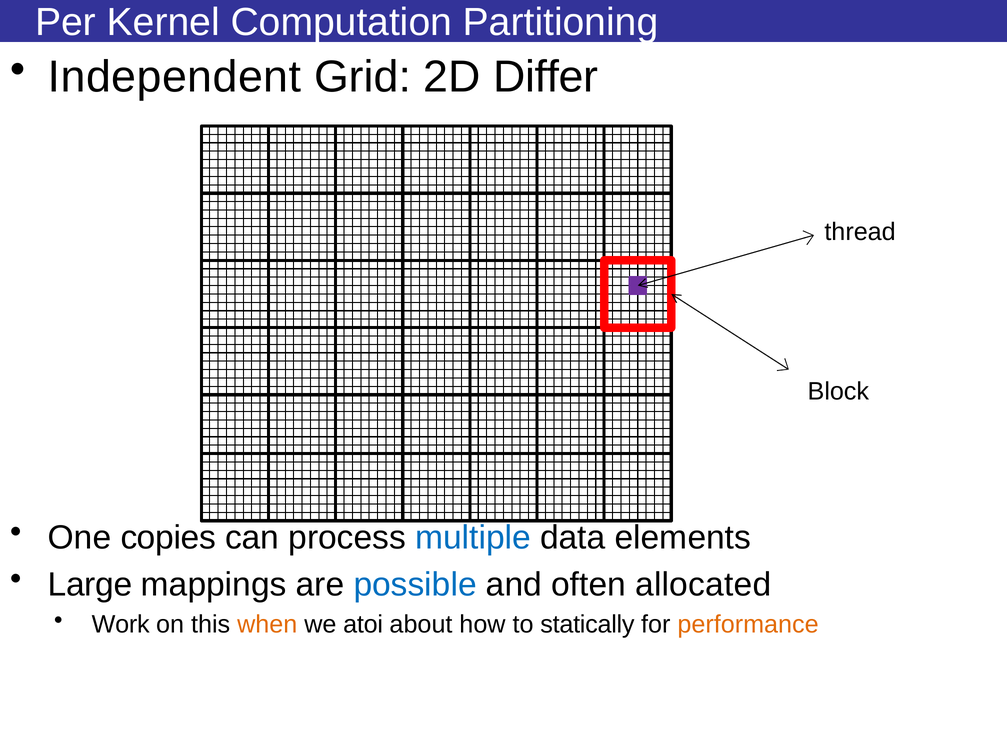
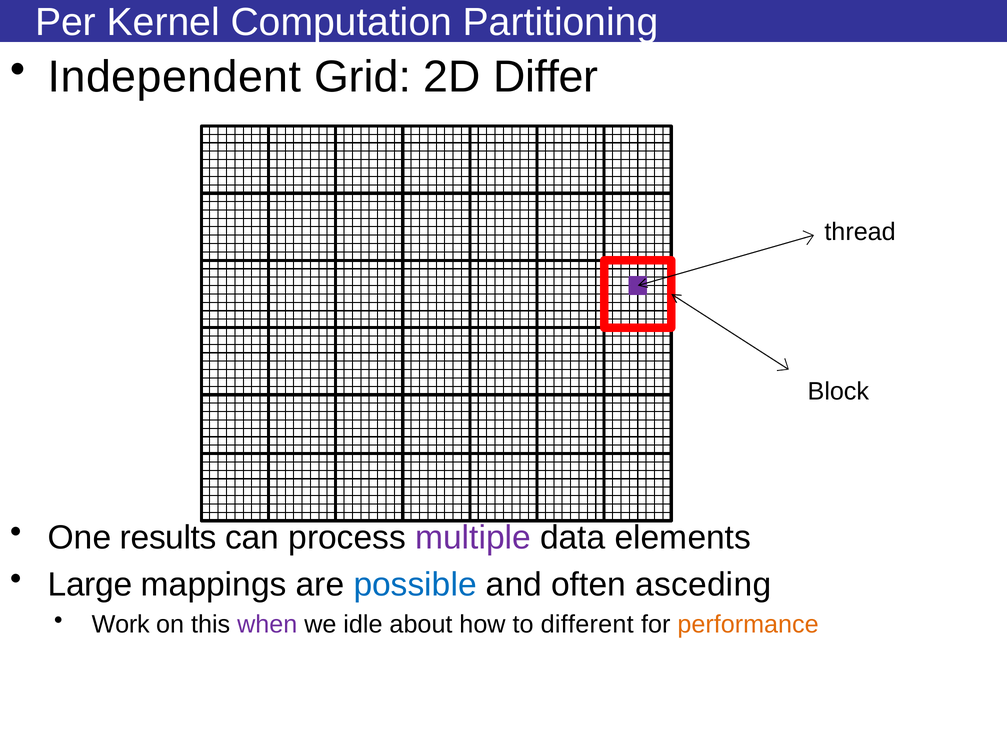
copies: copies -> results
multiple colour: blue -> purple
allocated: allocated -> asceding
when colour: orange -> purple
atoi: atoi -> idle
statically: statically -> different
